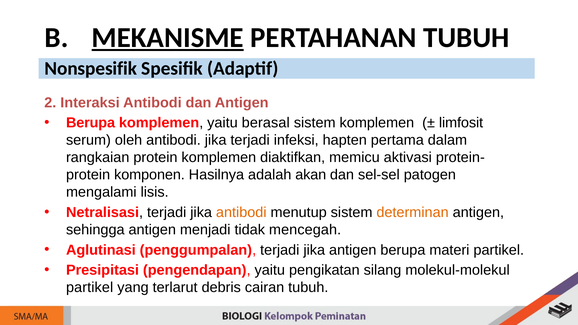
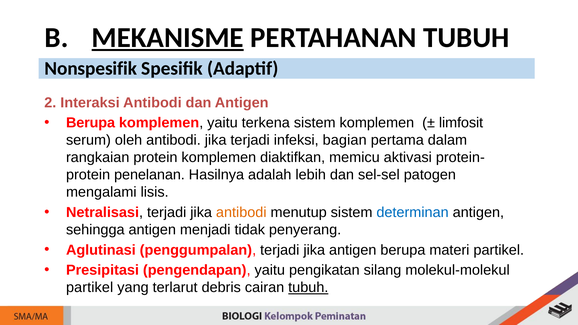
berasal: berasal -> terkena
hapten: hapten -> bagian
komponen: komponen -> penelanan
akan: akan -> lebih
determinan colour: orange -> blue
mencegah: mencegah -> penyerang
tubuh at (308, 288) underline: none -> present
